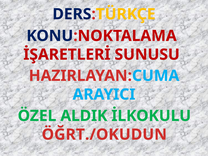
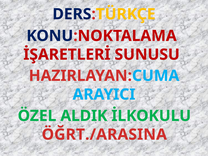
ÖĞRT./OKUDUN: ÖĞRT./OKUDUN -> ÖĞRT./ARASINA
